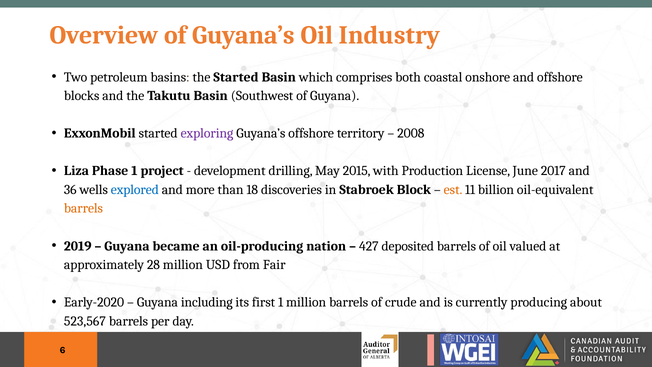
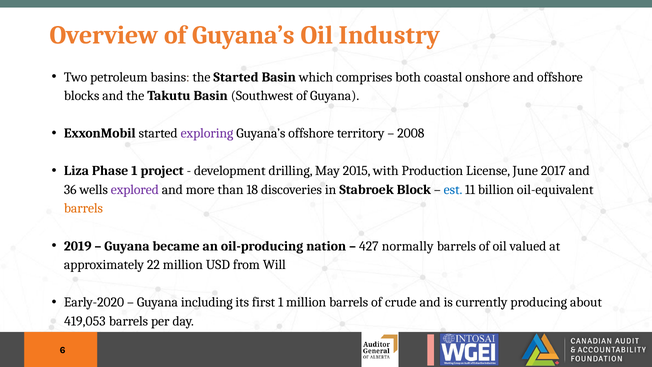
explored colour: blue -> purple
est colour: orange -> blue
deposited: deposited -> normally
28: 28 -> 22
Fair: Fair -> Will
523,567: 523,567 -> 419,053
